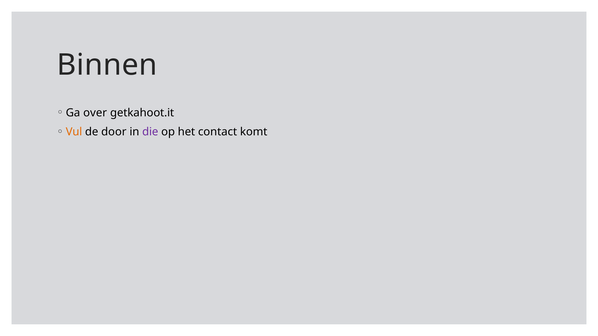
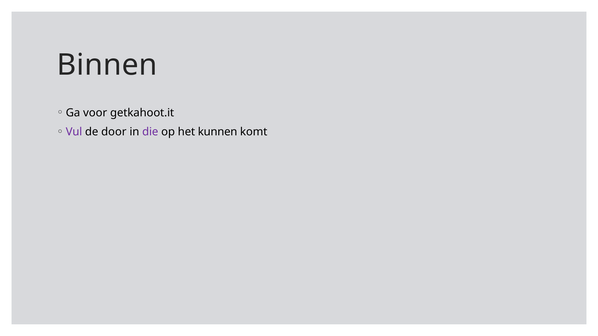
over: over -> voor
Vul colour: orange -> purple
contact: contact -> kunnen
